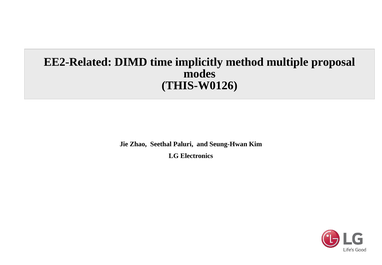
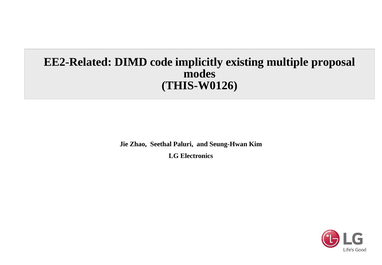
time: time -> code
method: method -> existing
